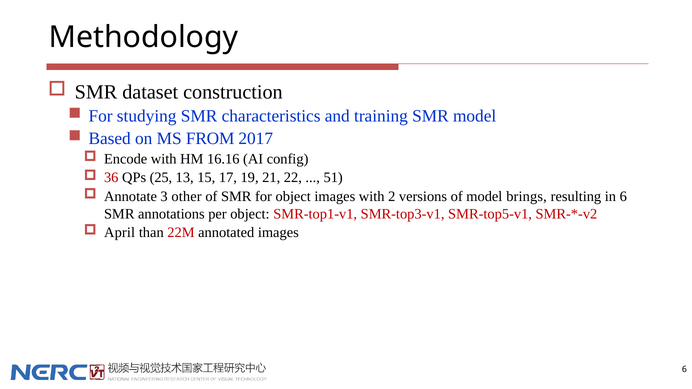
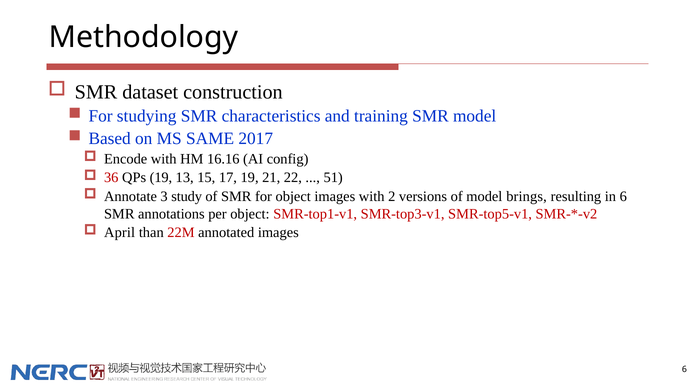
FROM: FROM -> SAME
QPs 25: 25 -> 19
other: other -> study
